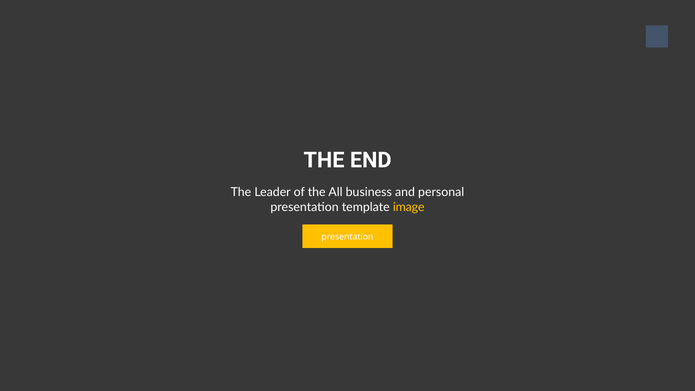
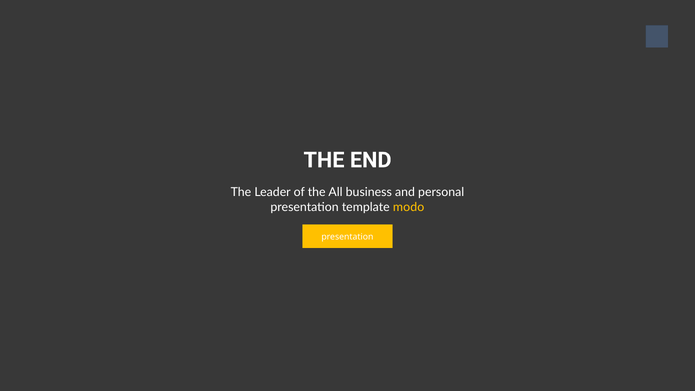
image: image -> modo
